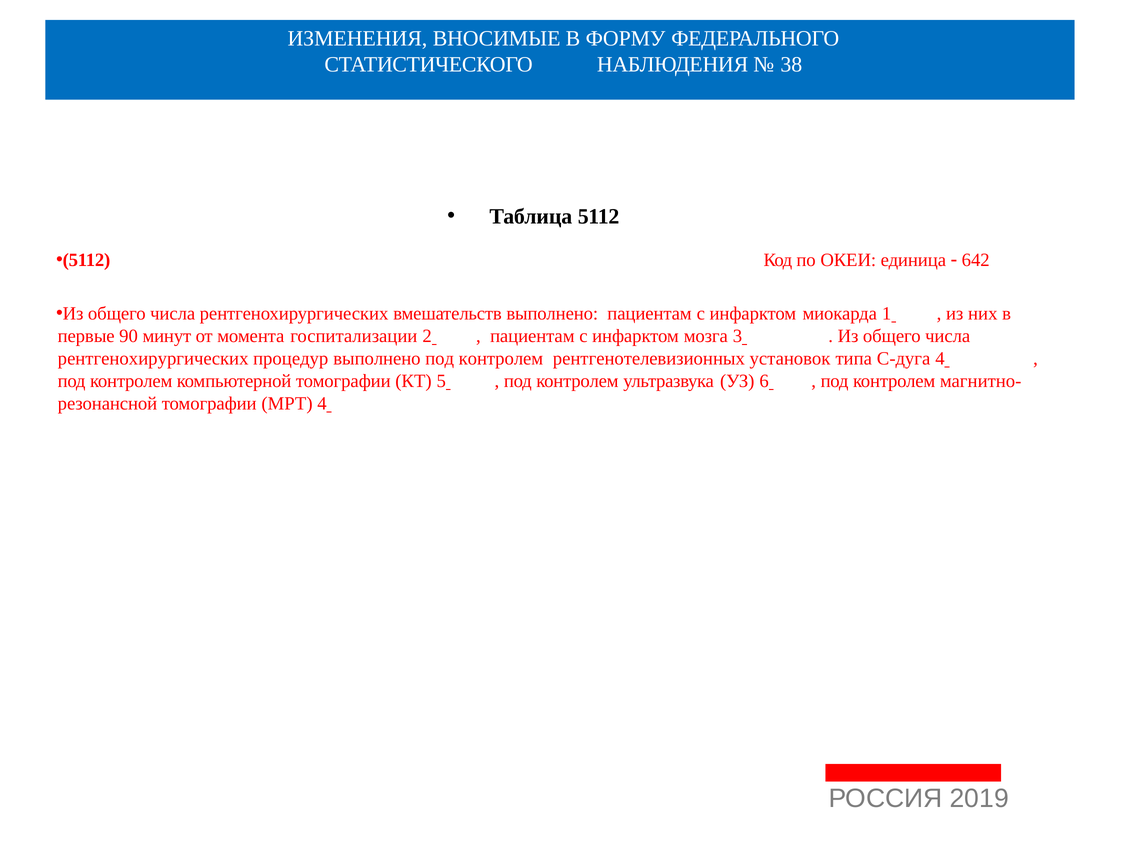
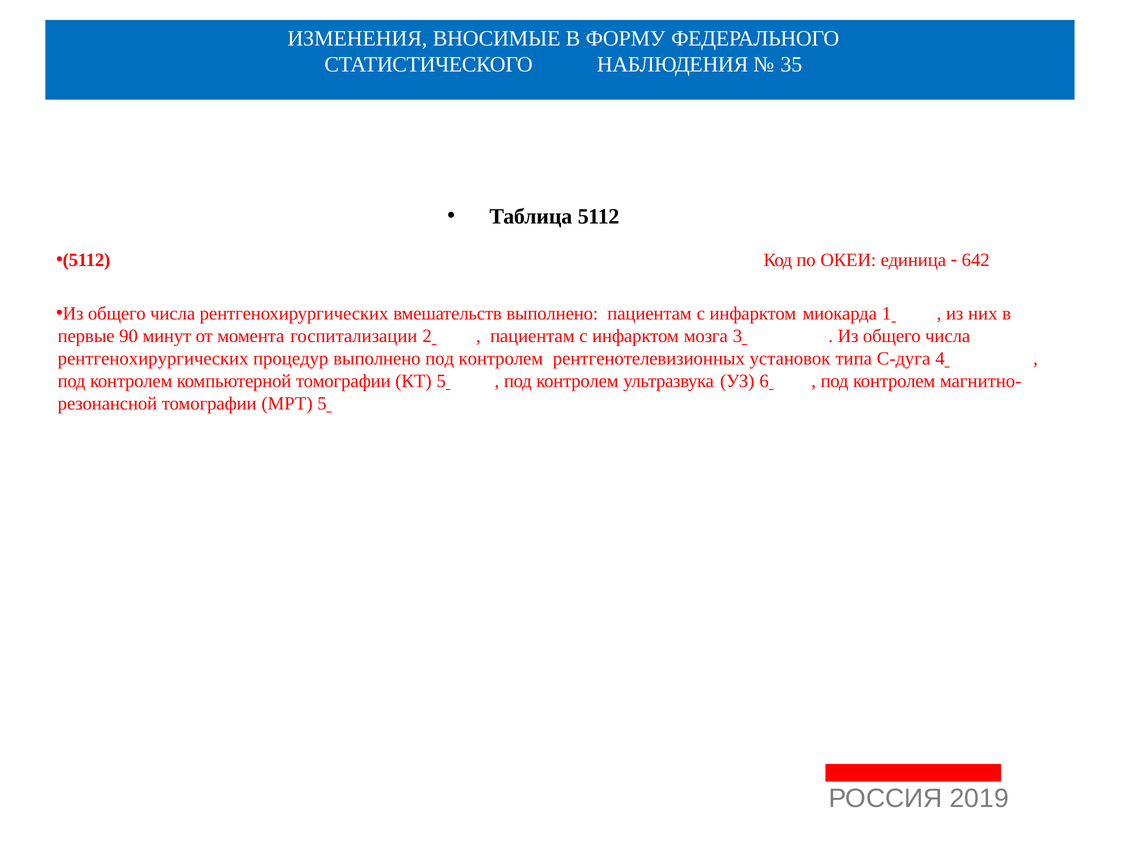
38: 38 -> 35
МРТ 4: 4 -> 5
